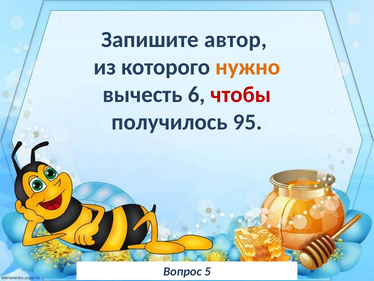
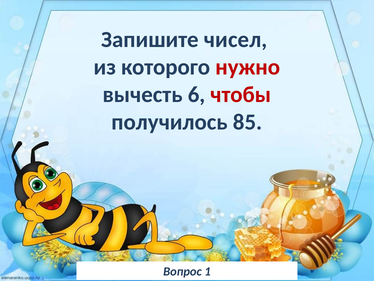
автор: автор -> чисел
нужно colour: orange -> red
95: 95 -> 85
5: 5 -> 1
